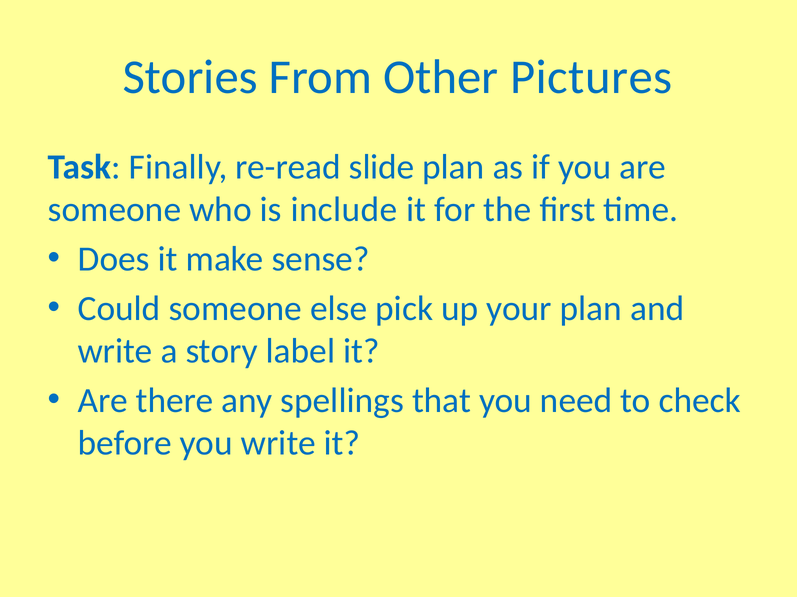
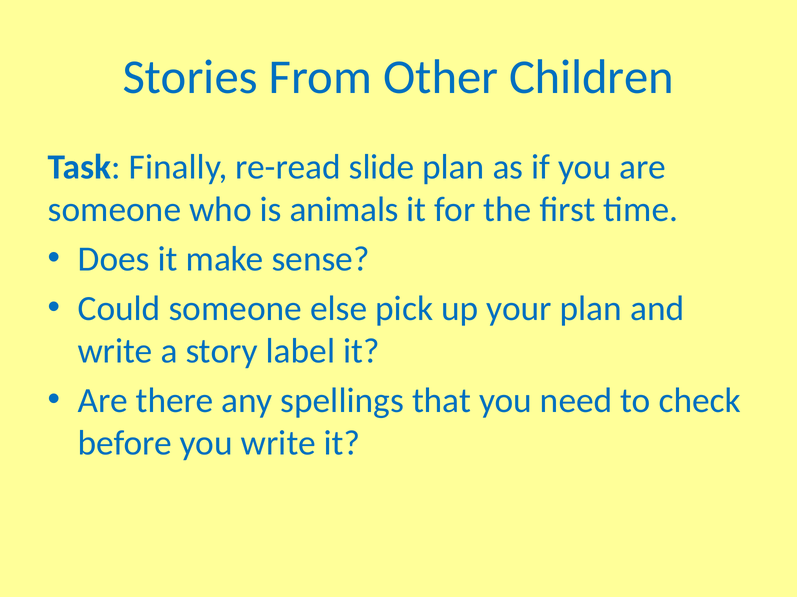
Pictures: Pictures -> Children
include: include -> animals
